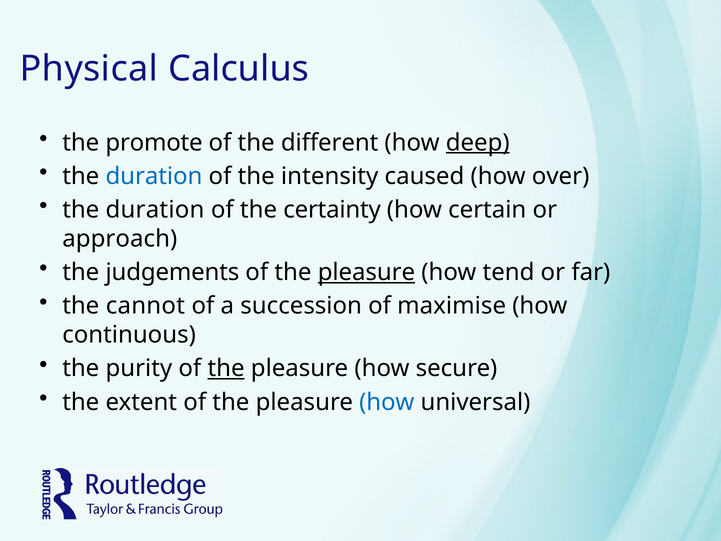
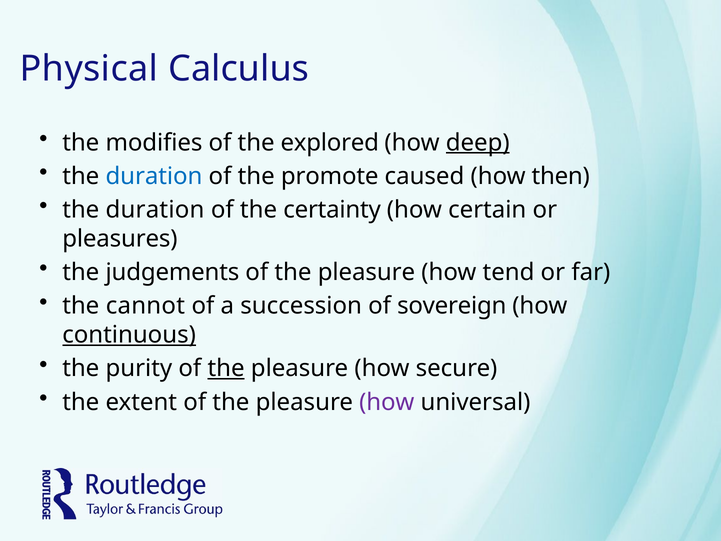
promote: promote -> modifies
different: different -> explored
intensity: intensity -> promote
over: over -> then
approach: approach -> pleasures
pleasure at (366, 272) underline: present -> none
maximise: maximise -> sovereign
continuous underline: none -> present
how at (387, 402) colour: blue -> purple
